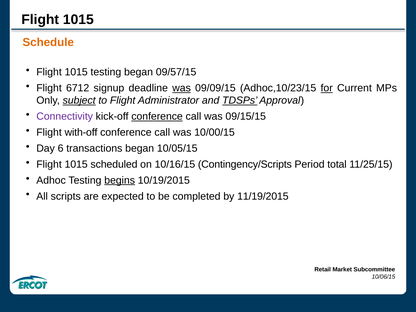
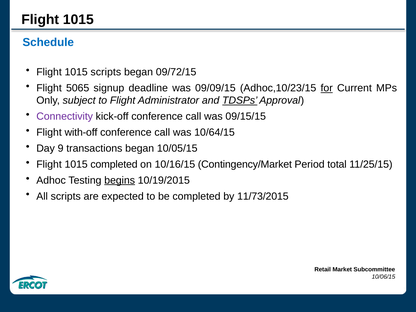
Schedule colour: orange -> blue
1015 testing: testing -> scripts
09/57/15: 09/57/15 -> 09/72/15
6712: 6712 -> 5065
was at (182, 88) underline: present -> none
subject underline: present -> none
conference at (157, 117) underline: present -> none
10/00/15: 10/00/15 -> 10/64/15
6: 6 -> 9
1015 scheduled: scheduled -> completed
Contingency/Scripts: Contingency/Scripts -> Contingency/Market
11/19/2015: 11/19/2015 -> 11/73/2015
